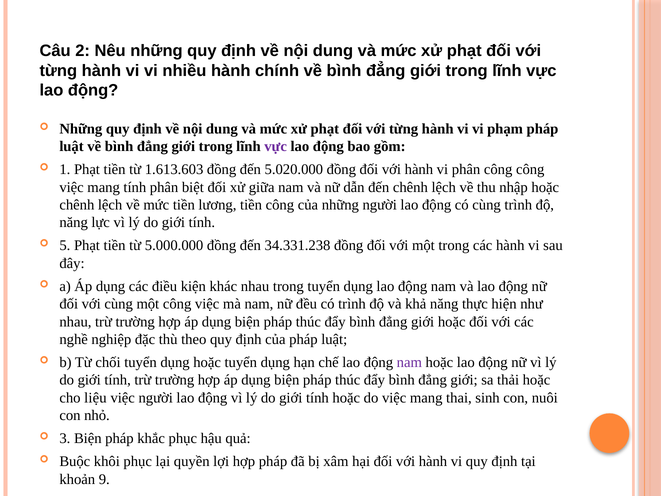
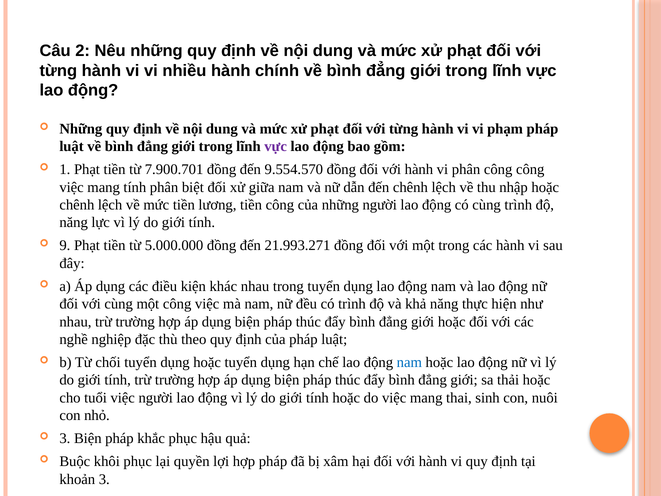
1.613.603: 1.613.603 -> 7.900.701
5.020.000: 5.020.000 -> 9.554.570
5: 5 -> 9
34.331.238: 34.331.238 -> 21.993.271
nam at (409, 362) colour: purple -> blue
liệu: liệu -> tuổi
khoản 9: 9 -> 3
